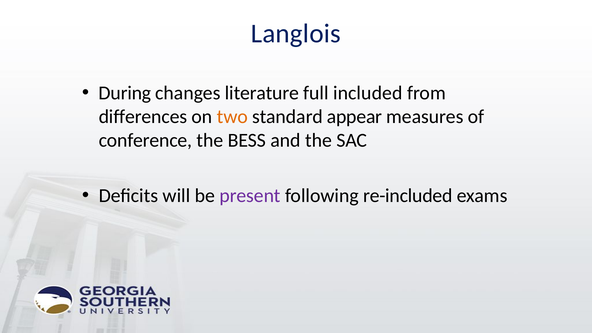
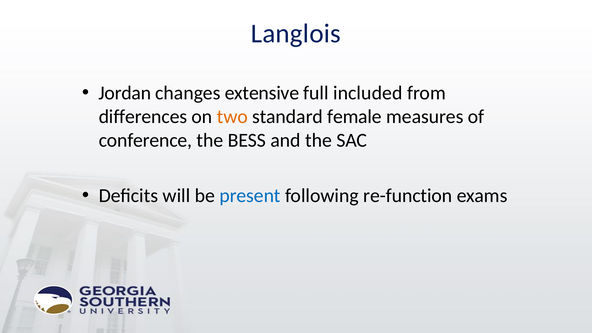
During: During -> Jordan
literature: literature -> extensive
appear: appear -> female
present colour: purple -> blue
re-included: re-included -> re-function
